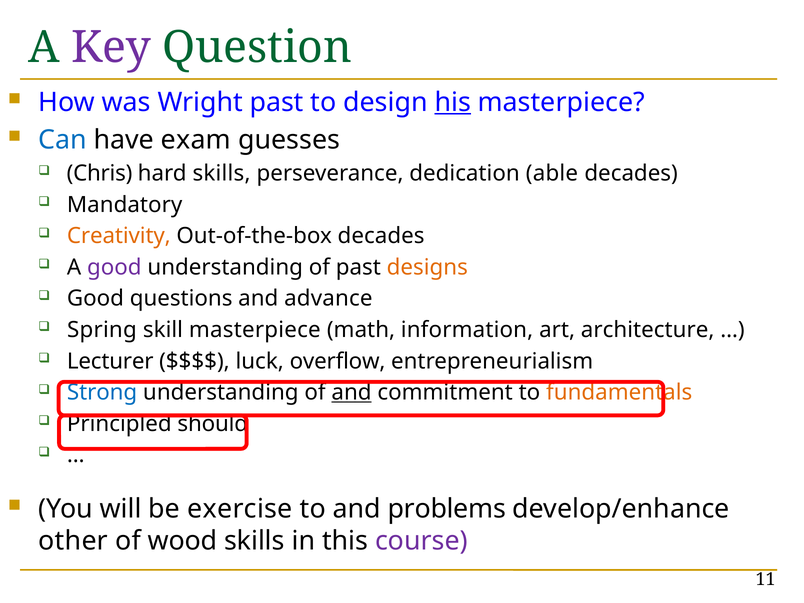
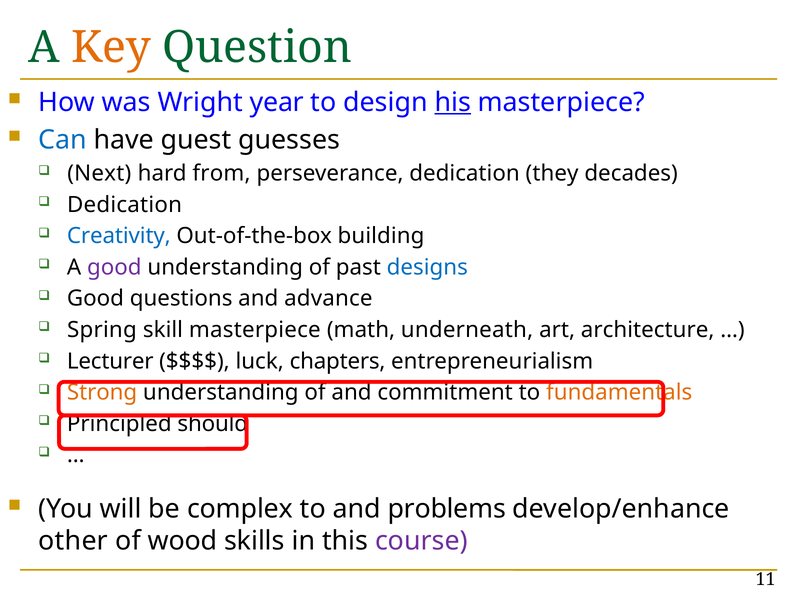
Key colour: purple -> orange
Wright past: past -> year
exam: exam -> guest
Chris: Chris -> Next
hard skills: skills -> from
able: able -> they
Mandatory at (125, 205): Mandatory -> Dedication
Creativity colour: orange -> blue
Out-of-the-box decades: decades -> building
designs colour: orange -> blue
information: information -> underneath
overflow: overflow -> chapters
Strong colour: blue -> orange
and at (352, 392) underline: present -> none
exercise: exercise -> complex
